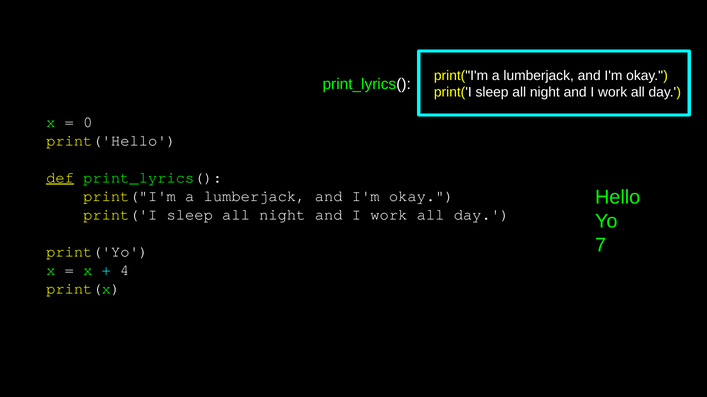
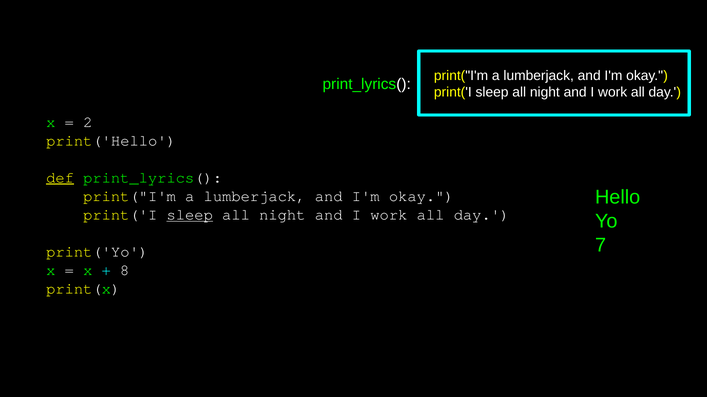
0: 0 -> 2
sleep at (190, 215) underline: none -> present
4: 4 -> 8
